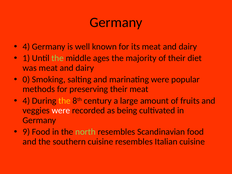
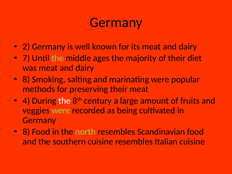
4 at (26, 47): 4 -> 2
1: 1 -> 7
0 at (26, 79): 0 -> 8
the at (65, 101) colour: yellow -> white
were at (61, 110) colour: white -> light green
9 at (26, 132): 9 -> 8
